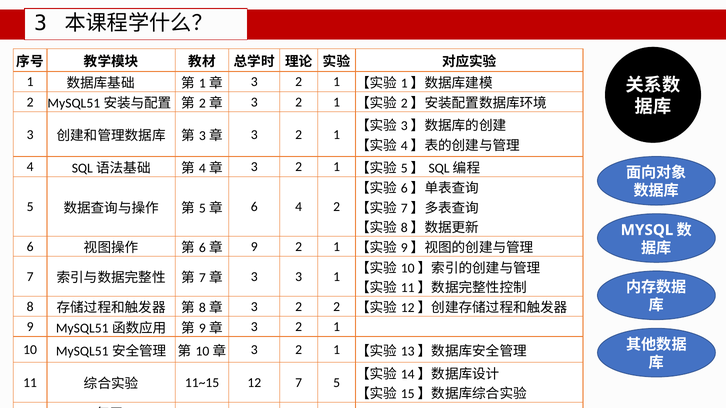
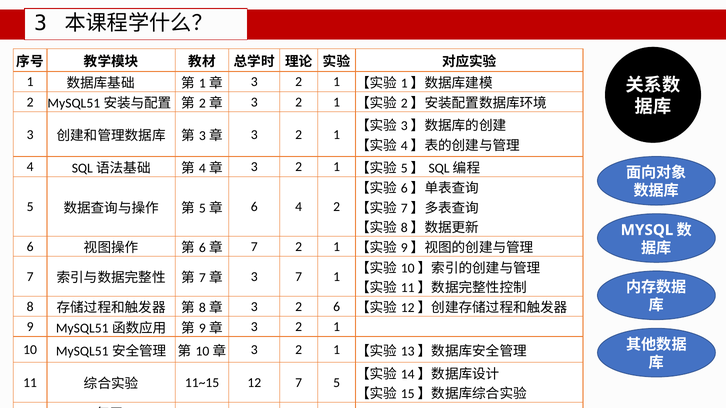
9 at (254, 247): 9 -> 7
3 at (299, 277): 3 -> 7
2 2: 2 -> 6
